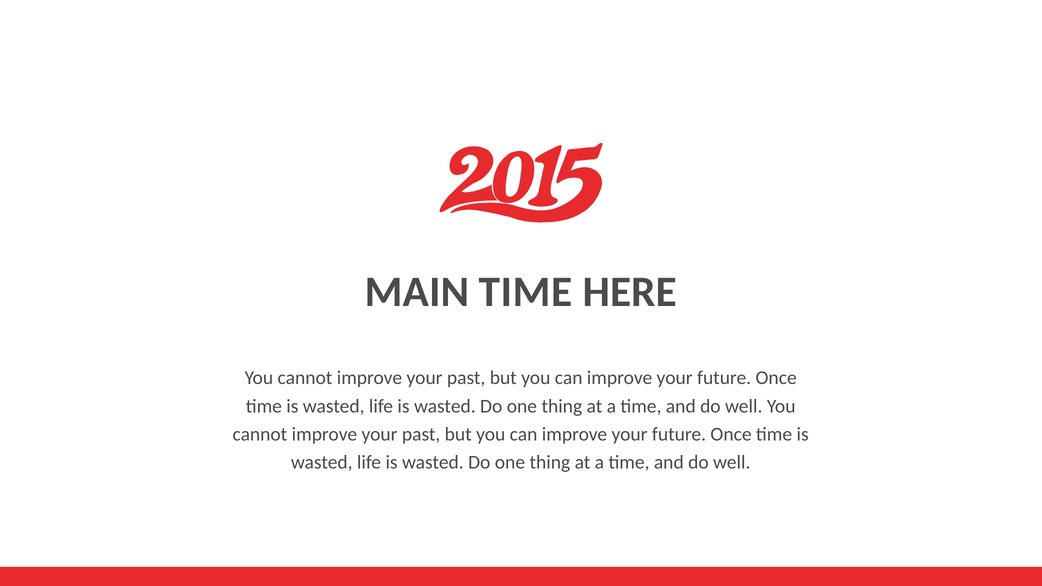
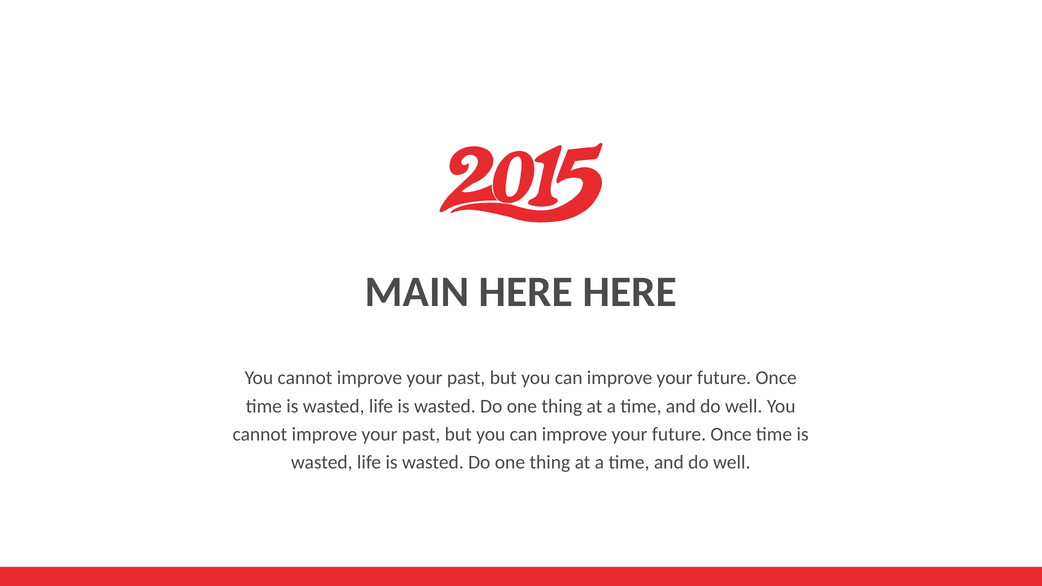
MAIN TIME: TIME -> HERE
